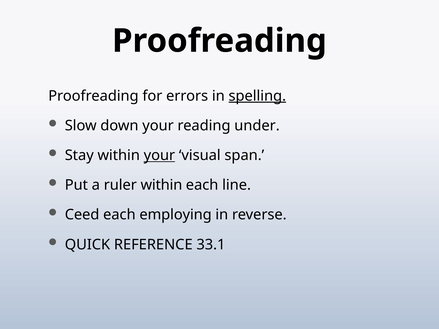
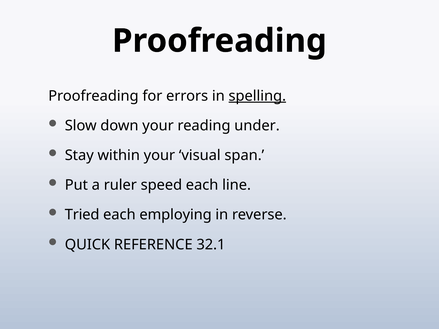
your at (159, 155) underline: present -> none
ruler within: within -> speed
Ceed: Ceed -> Tried
33.1: 33.1 -> 32.1
